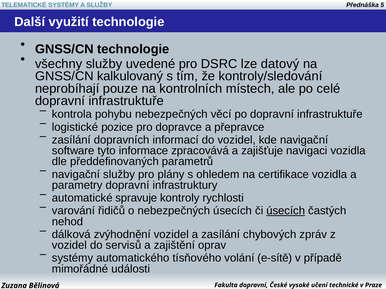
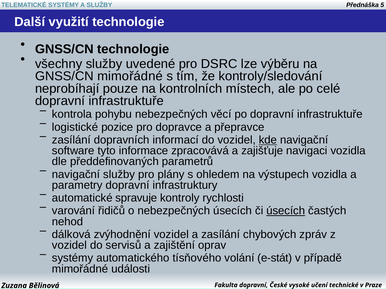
datový: datový -> výběru
GNSS/CN kalkulovaný: kalkulovaný -> mimořádné
kde underline: none -> present
certifikace: certifikace -> výstupech
e-sítě: e-sítě -> e-stát
